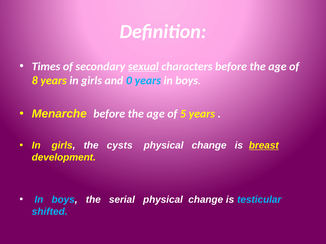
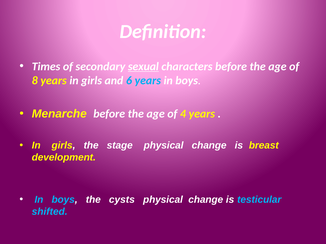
0: 0 -> 6
5: 5 -> 4
cysts: cysts -> stage
breast underline: present -> none
serial: serial -> cysts
